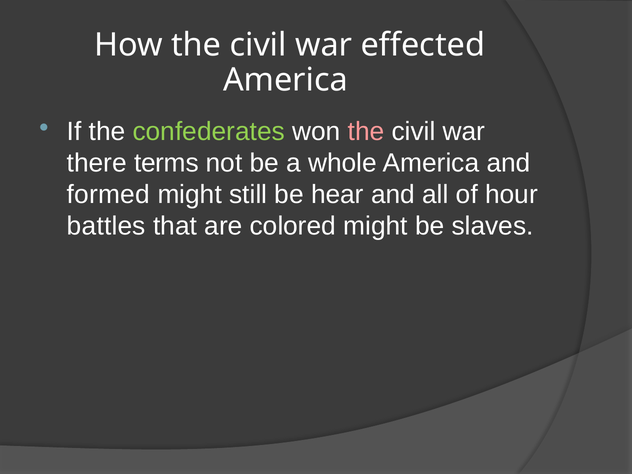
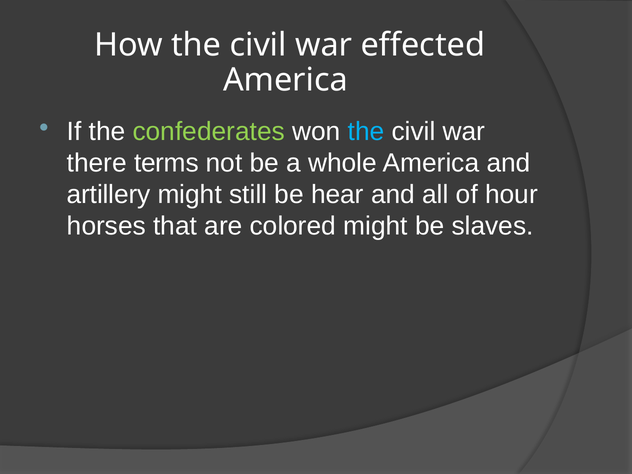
the at (366, 131) colour: pink -> light blue
formed: formed -> artillery
battles: battles -> horses
